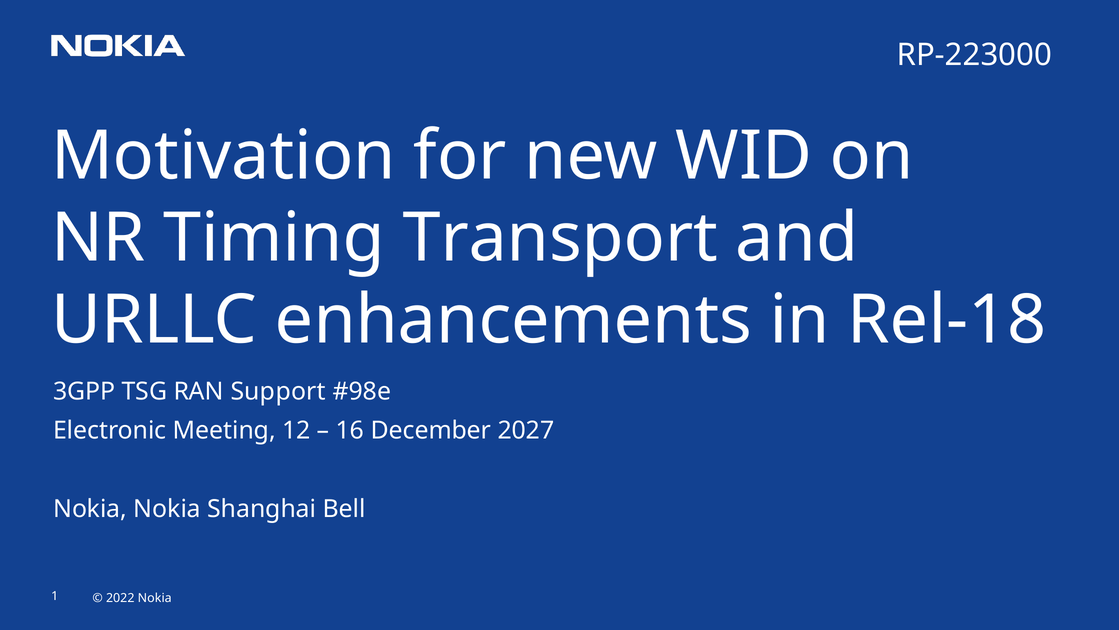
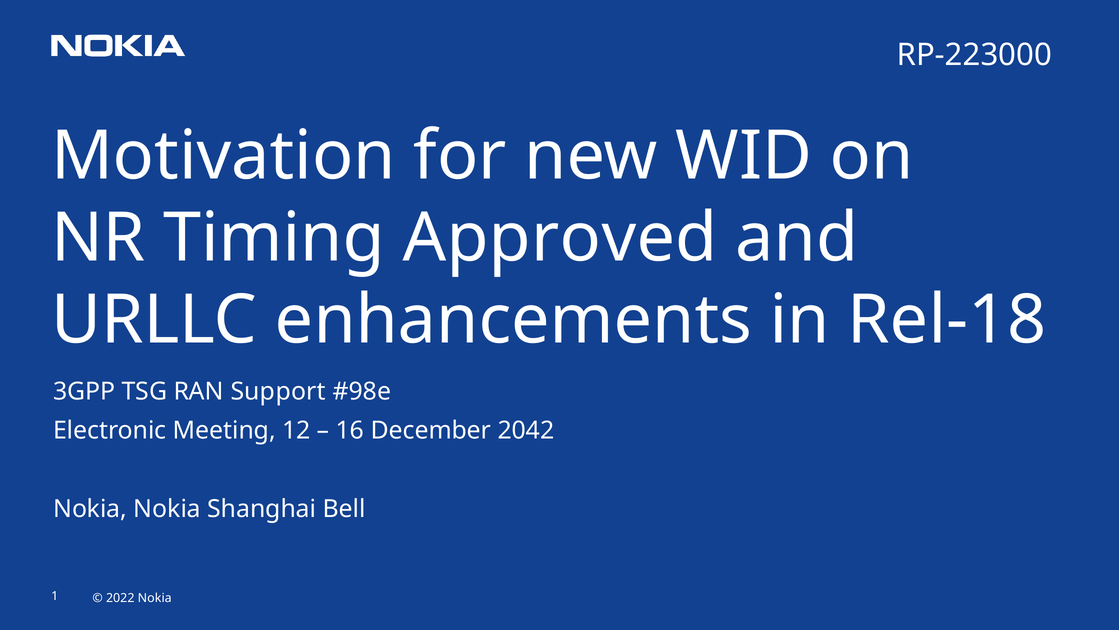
Transport: Transport -> Approved
2027: 2027 -> 2042
